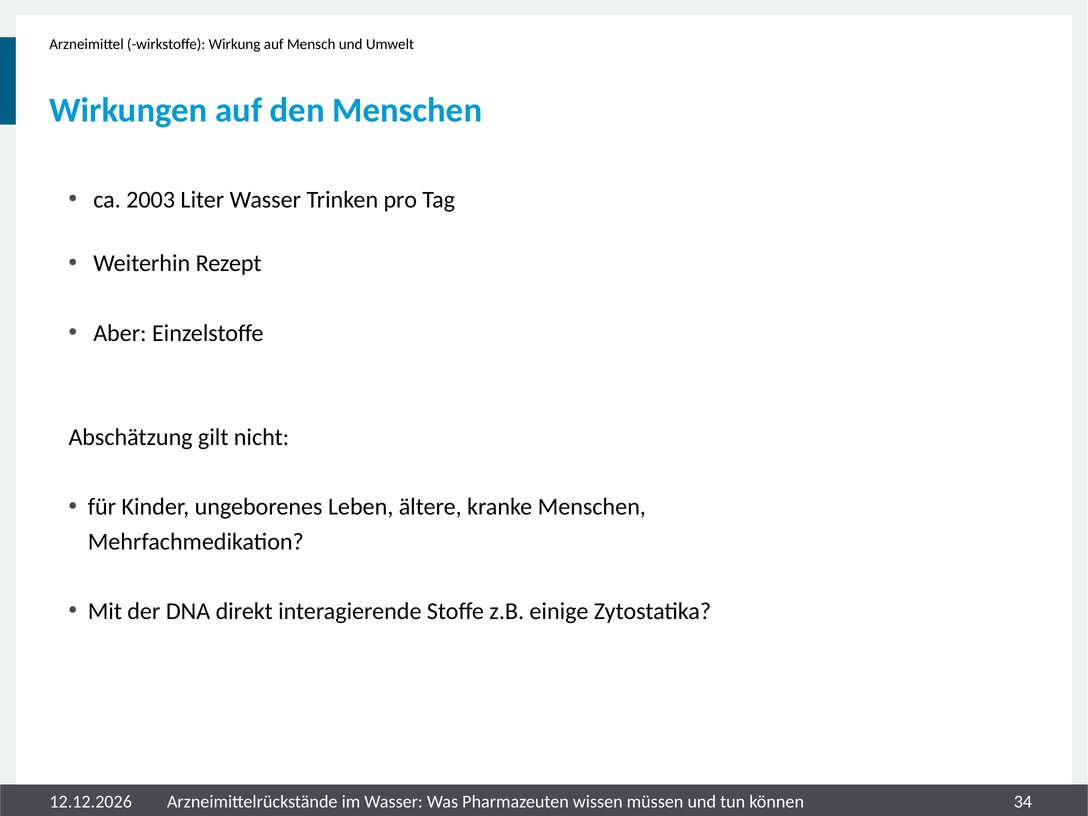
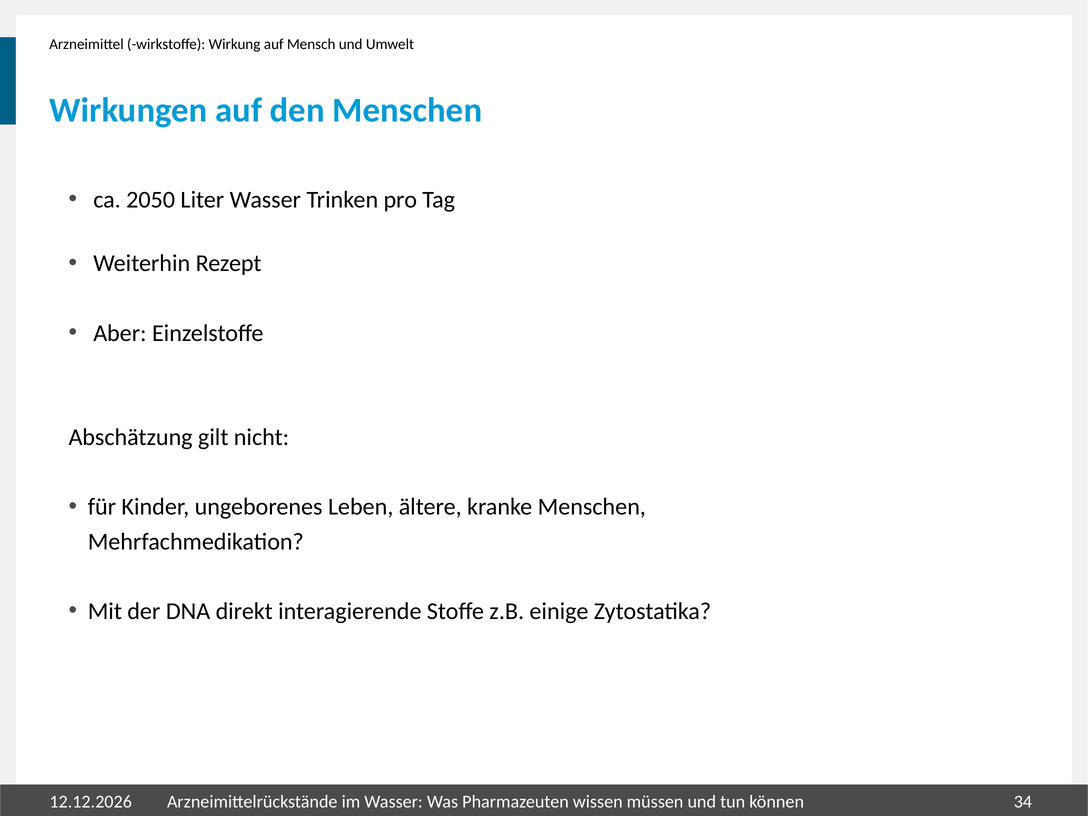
2003: 2003 -> 2050
